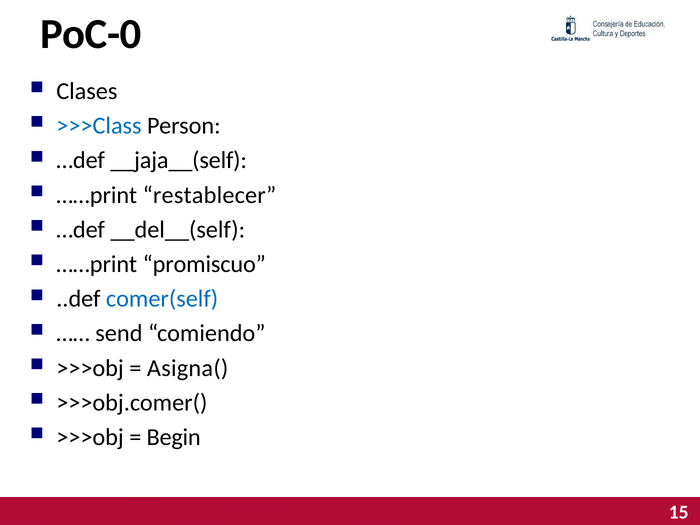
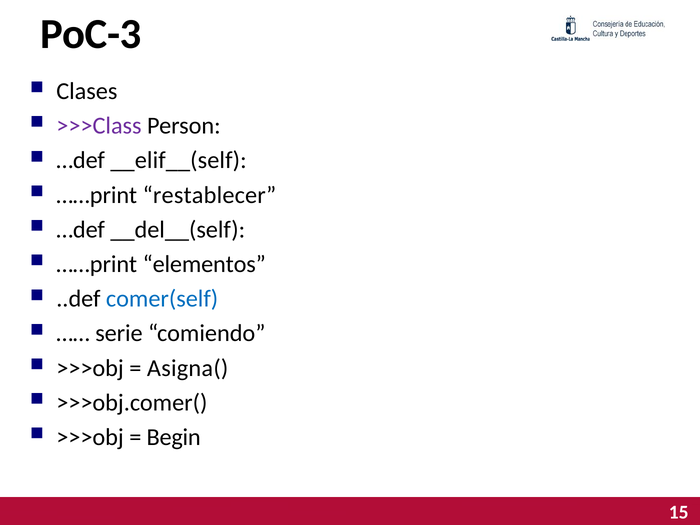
PoC-0: PoC-0 -> PoC-3
>>>Class colour: blue -> purple
__jaja__(self: __jaja__(self -> __elif__(self
promiscuo: promiscuo -> elementos
send: send -> serie
